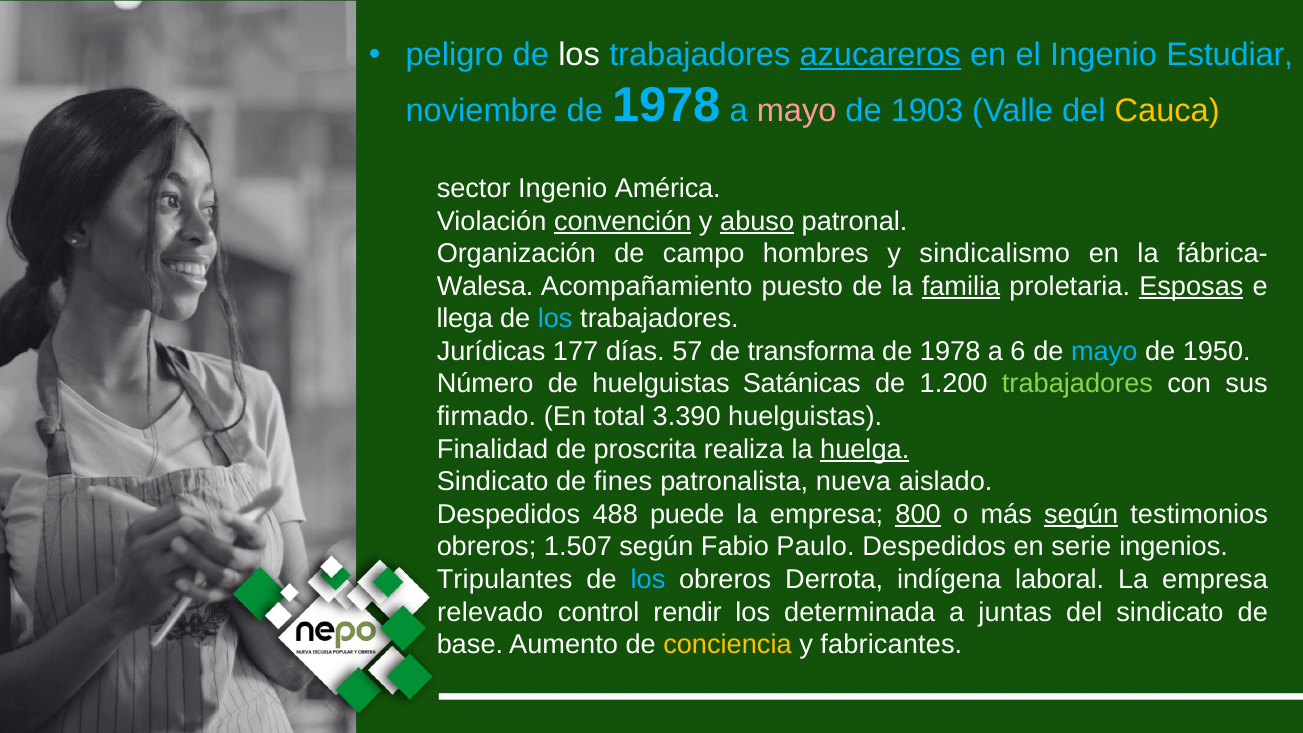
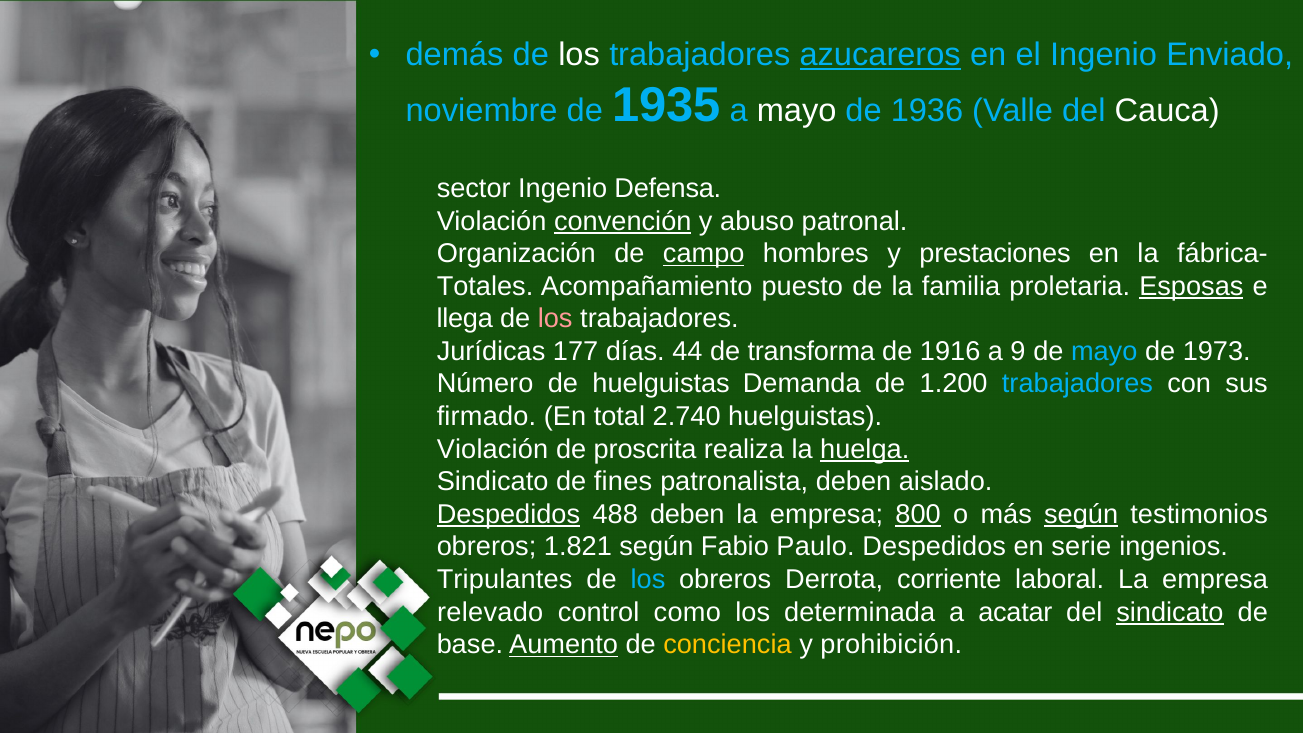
peligro: peligro -> demás
Estudiar: Estudiar -> Enviado
noviembre de 1978: 1978 -> 1935
mayo at (797, 110) colour: pink -> white
1903: 1903 -> 1936
Cauca colour: yellow -> white
América: América -> Defensa
abuso underline: present -> none
campo underline: none -> present
sindicalismo: sindicalismo -> prestaciones
Walesa: Walesa -> Totales
familia underline: present -> none
los at (555, 319) colour: light blue -> pink
57: 57 -> 44
1978 at (950, 351): 1978 -> 1916
6: 6 -> 9
1950: 1950 -> 1973
Satánicas: Satánicas -> Demanda
trabajadores at (1077, 384) colour: light green -> light blue
3.390: 3.390 -> 2.740
Finalidad at (493, 449): Finalidad -> Violación
patronalista nueva: nueva -> deben
Despedidos at (508, 514) underline: none -> present
488 puede: puede -> deben
1.507: 1.507 -> 1.821
indígena: indígena -> corriente
rendir: rendir -> como
juntas: juntas -> acatar
sindicato at (1170, 612) underline: none -> present
Aumento underline: none -> present
fabricantes: fabricantes -> prohibición
